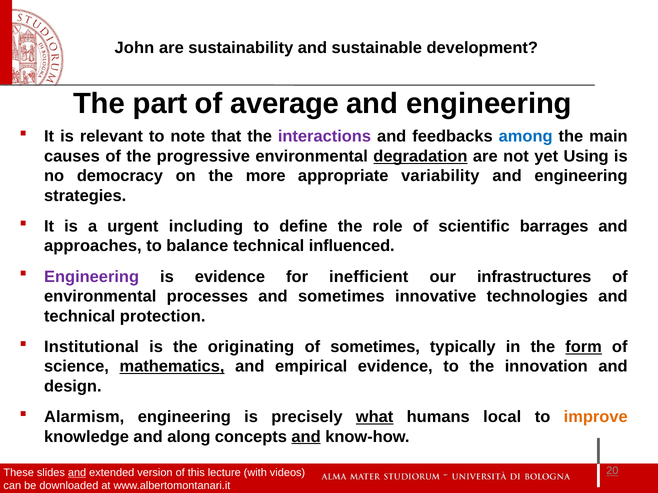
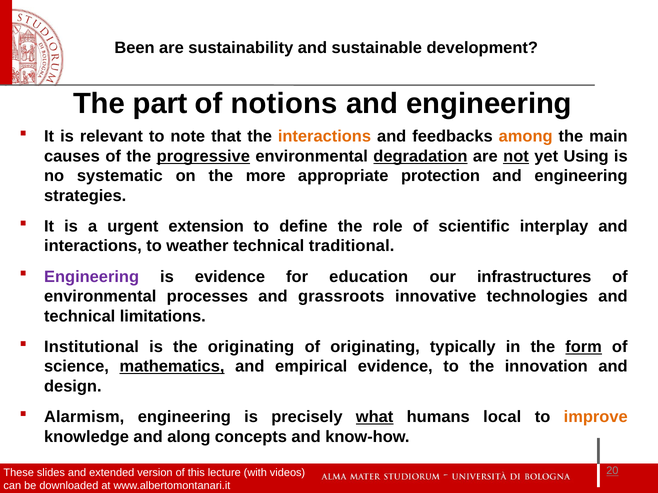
John: John -> Been
average: average -> notions
interactions at (324, 137) colour: purple -> orange
among colour: blue -> orange
progressive underline: none -> present
not underline: none -> present
democracy: democracy -> systematic
variability: variability -> protection
including: including -> extension
barrages: barrages -> interplay
approaches at (93, 246): approaches -> interactions
balance: balance -> weather
influenced: influenced -> traditional
inefficient: inefficient -> education
and sometimes: sometimes -> grassroots
protection: protection -> limitations
of sometimes: sometimes -> originating
and at (306, 437) underline: present -> none
and at (77, 473) underline: present -> none
